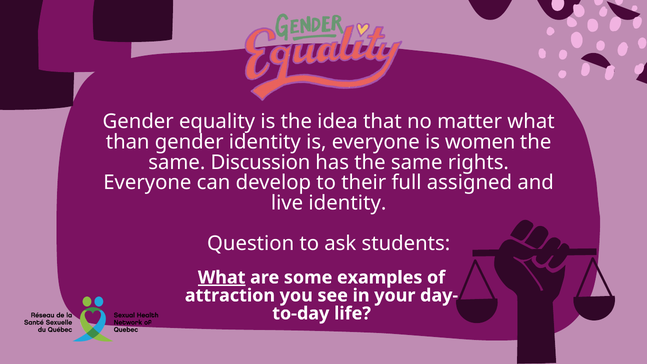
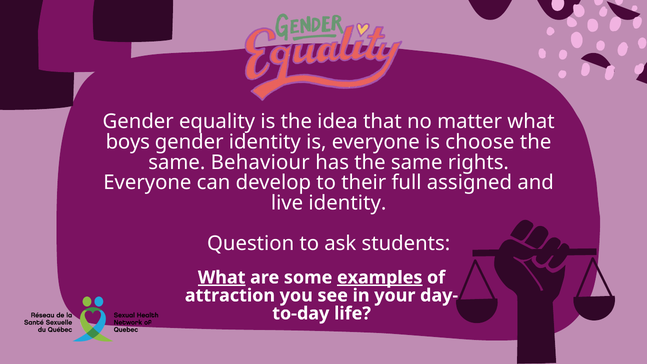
than: than -> boys
women: women -> choose
Discussion: Discussion -> Behaviour
examples underline: none -> present
